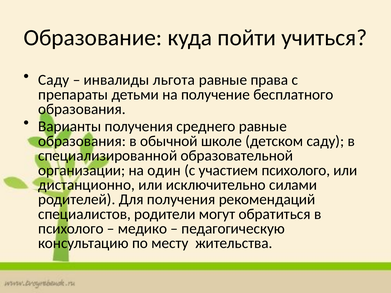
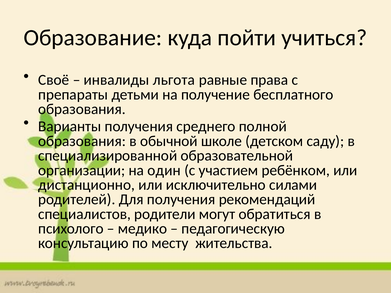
Саду at (54, 80): Саду -> Своё
среднего равные: равные -> полной
участием психолого: психолого -> ребёнком
